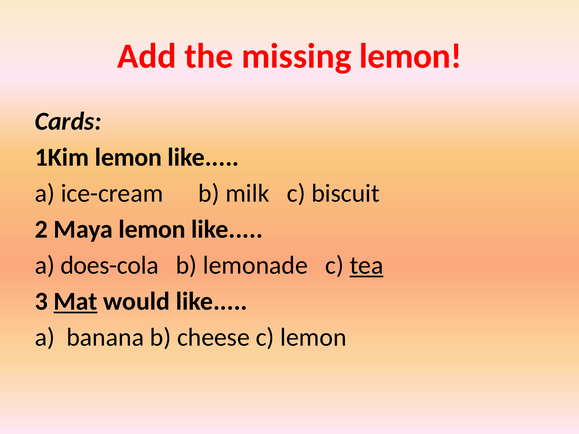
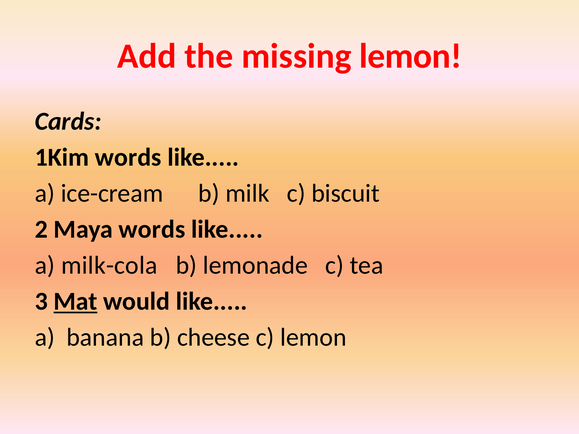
1Kim lemon: lemon -> words
Maya lemon: lemon -> words
does-cola: does-cola -> milk-cola
tea underline: present -> none
